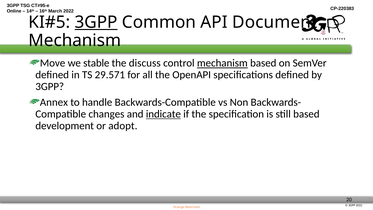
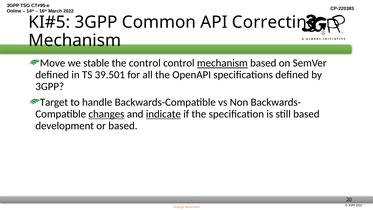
3GPP at (96, 22) underline: present -> none
Document: Document -> Correcting
the discuss: discuss -> control
29.571: 29.571 -> 39.501
Annex: Annex -> Target
changes underline: none -> present
or adopt: adopt -> based
